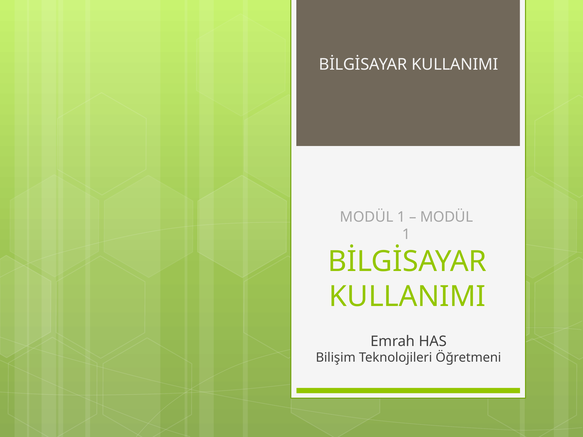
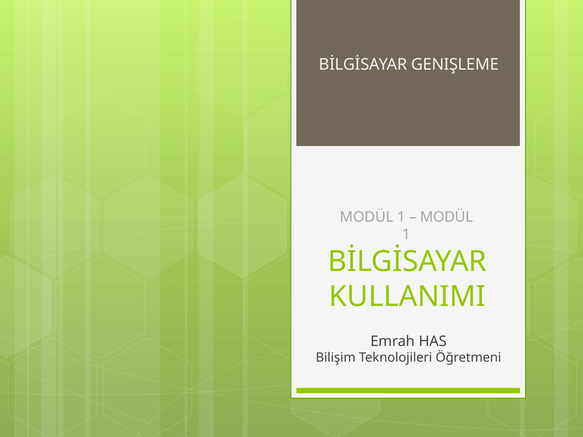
KULLANIMI at (455, 65): KULLANIMI -> GENIŞLEME
